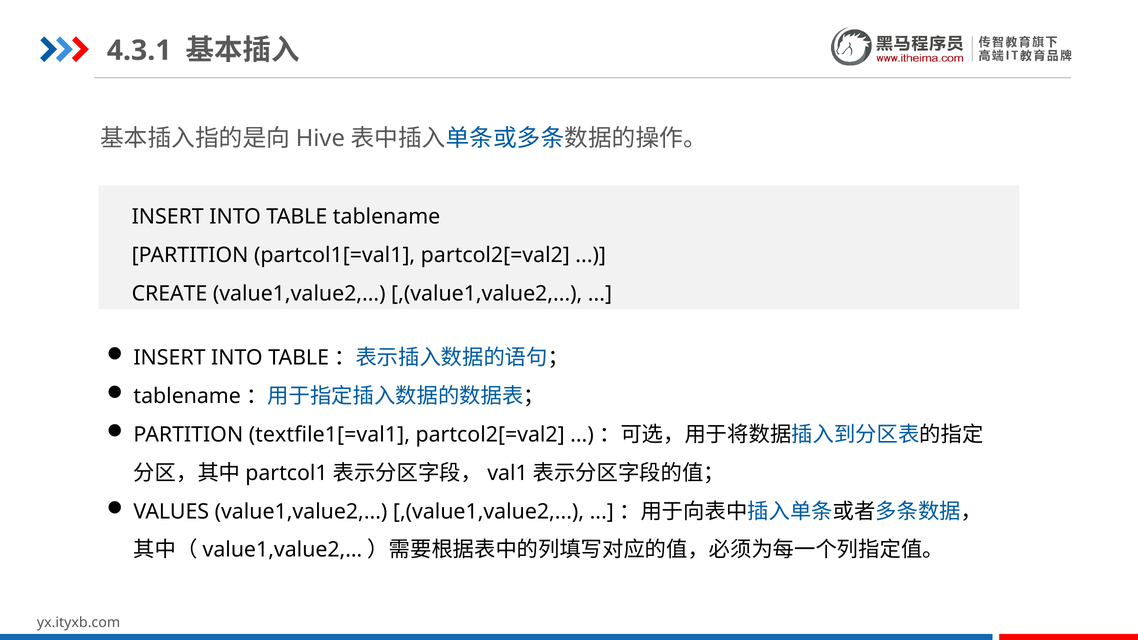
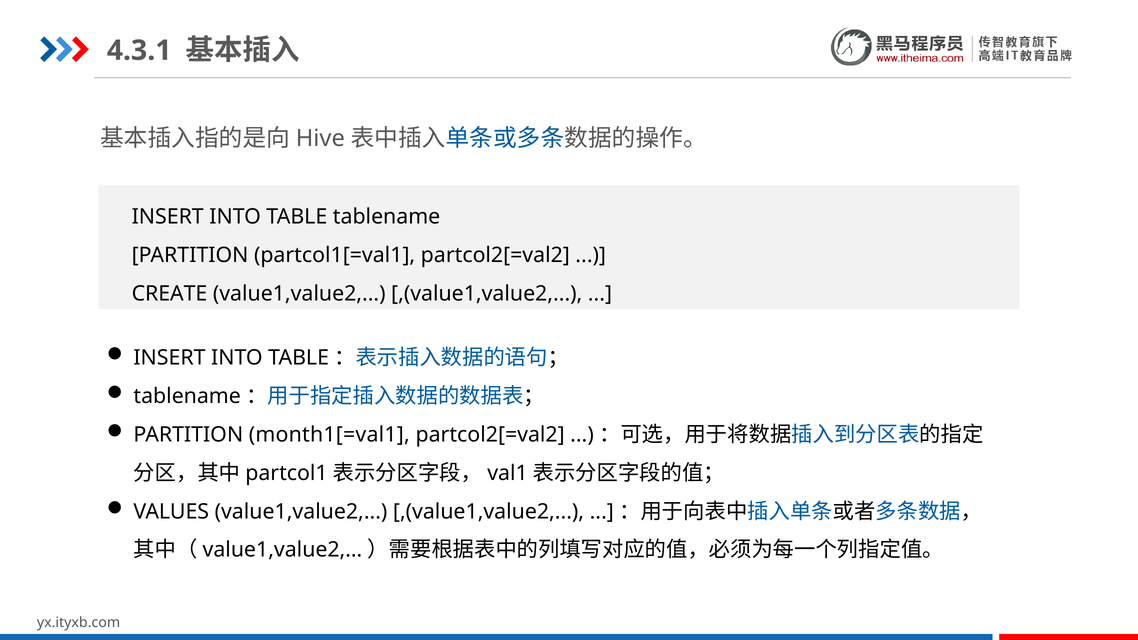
textfile1[=val1: textfile1[=val1 -> month1[=val1
